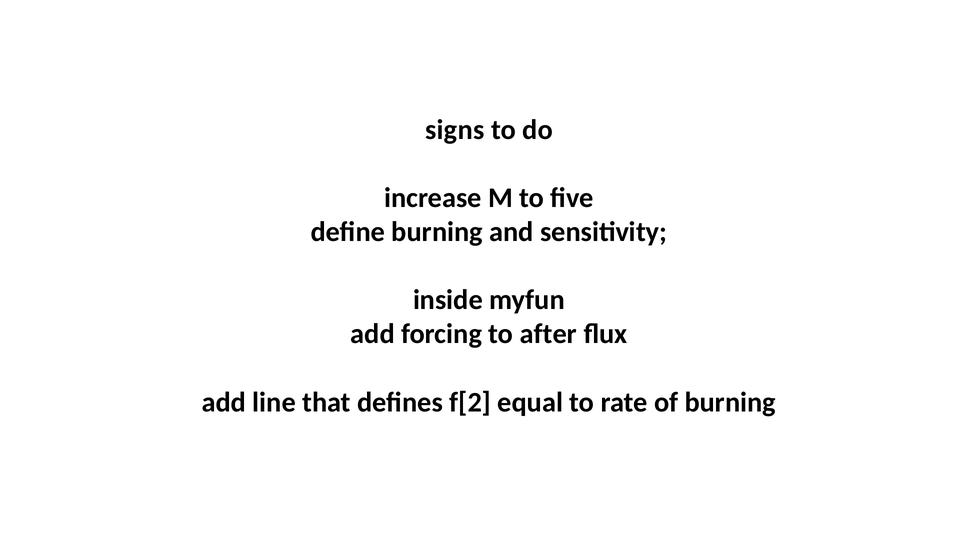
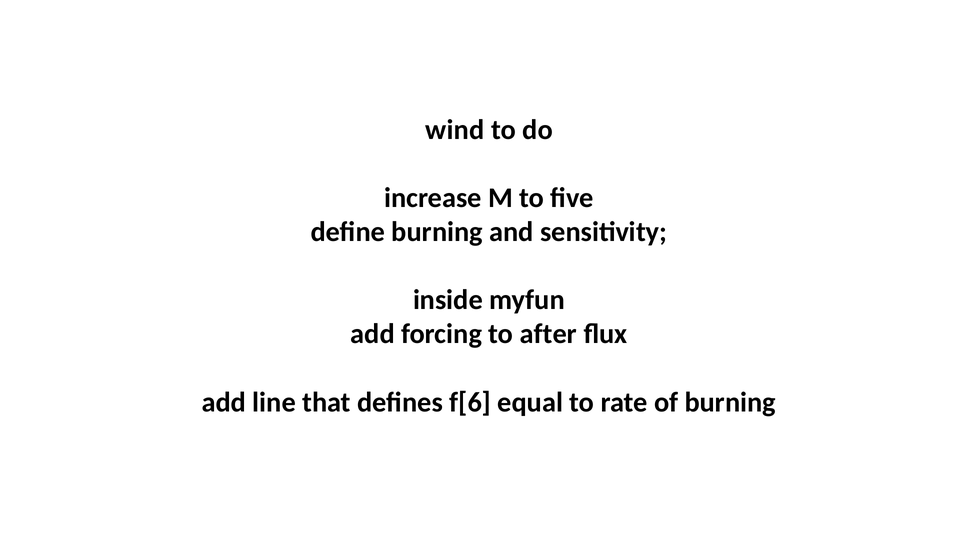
signs: signs -> wind
f[2: f[2 -> f[6
